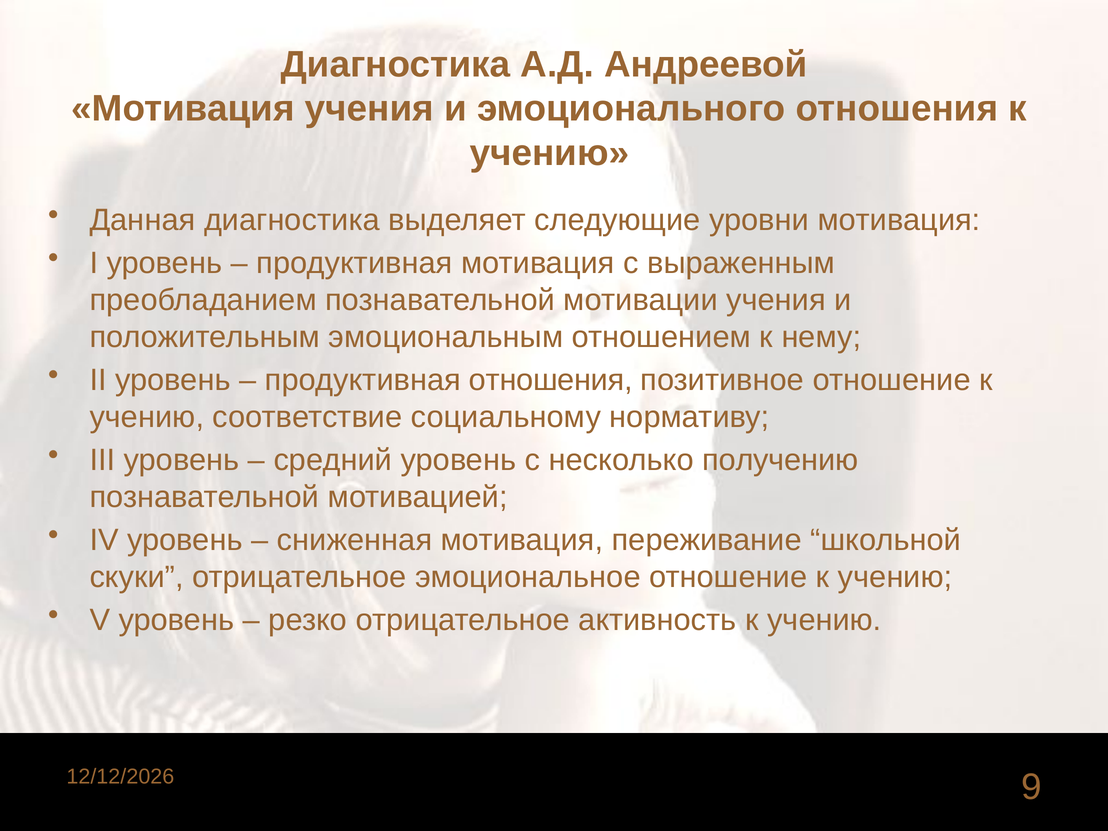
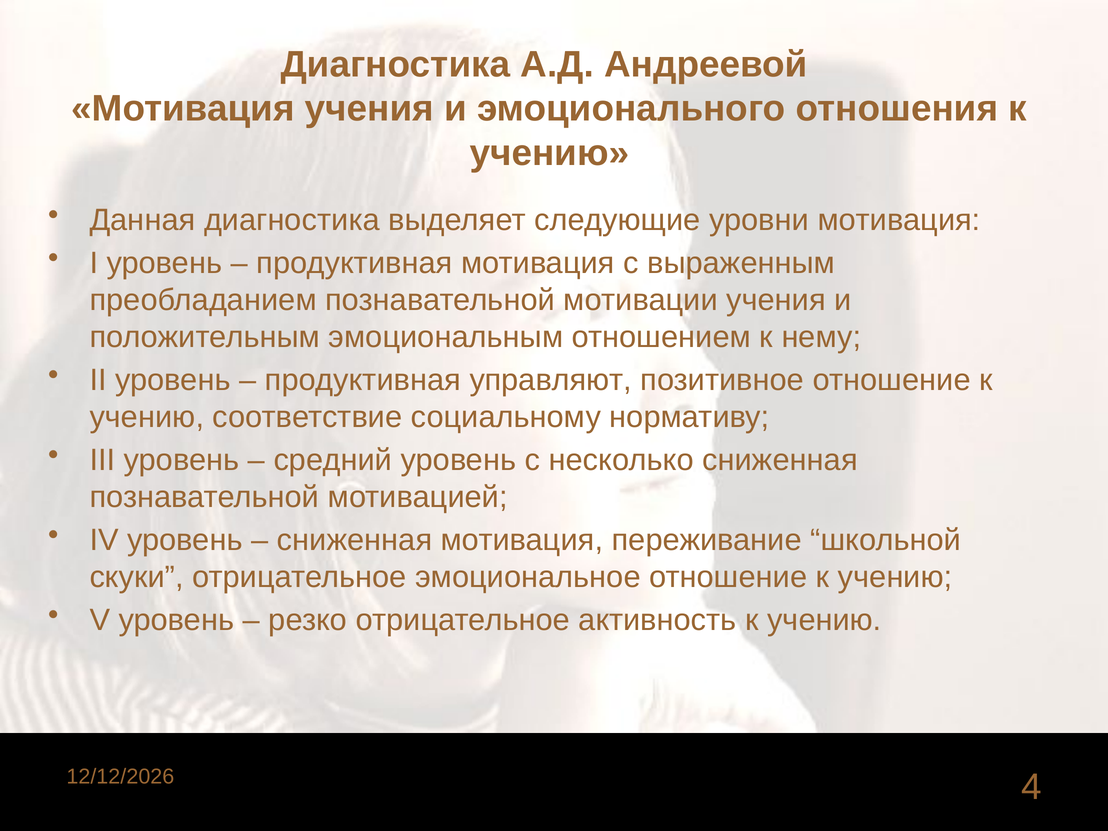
продуктивная отношения: отношения -> управляют
несколько получению: получению -> сниженная
9: 9 -> 4
